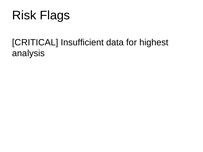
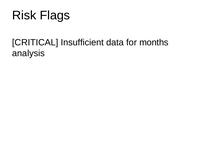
highest: highest -> months
